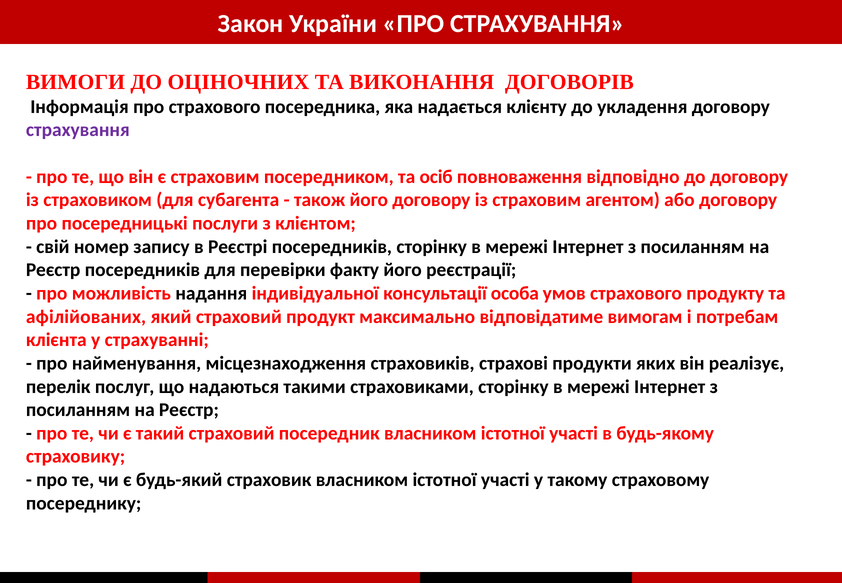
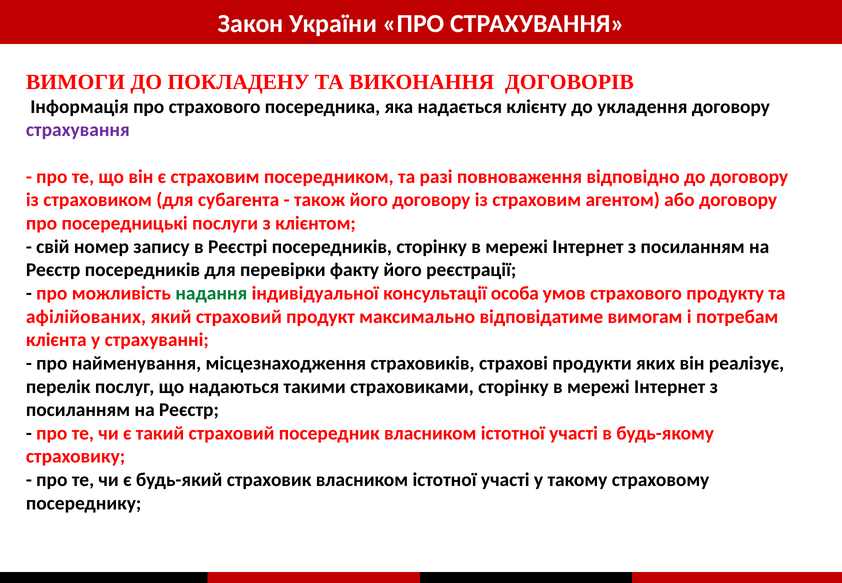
ОЦІНОЧНИХ: ОЦІНОЧНИХ -> ПОКЛАДЕНУ
осіб: осіб -> разі
надання colour: black -> green
